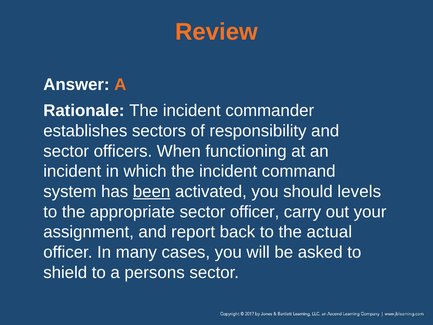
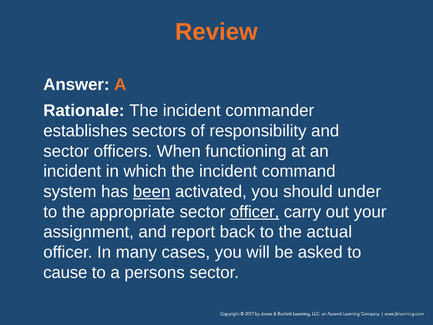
levels: levels -> under
officer at (255, 212) underline: none -> present
shield: shield -> cause
